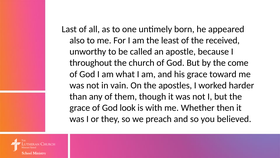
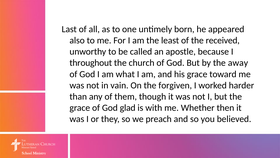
come: come -> away
apostles: apostles -> forgiven
look: look -> glad
